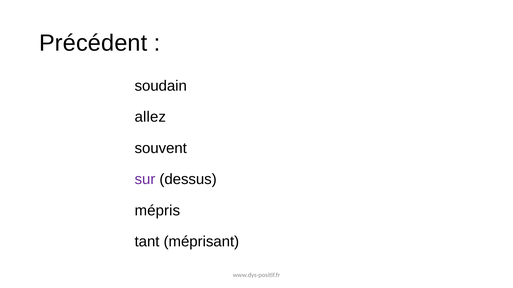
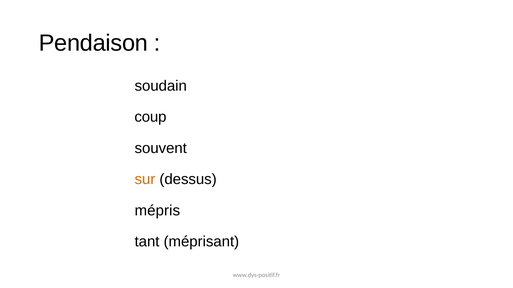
Précédent: Précédent -> Pendaison
allez: allez -> coup
sur colour: purple -> orange
